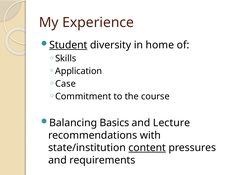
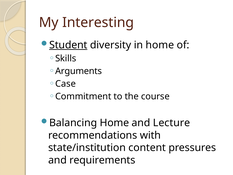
Experience: Experience -> Interesting
Application: Application -> Arguments
Balancing Basics: Basics -> Home
content underline: present -> none
